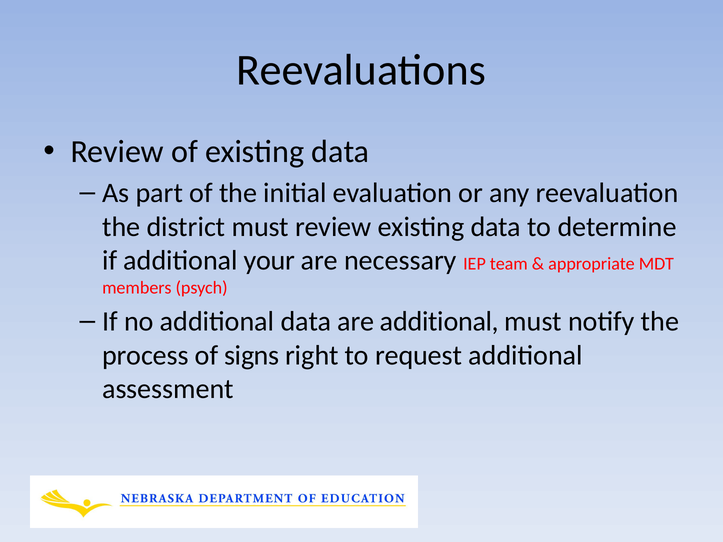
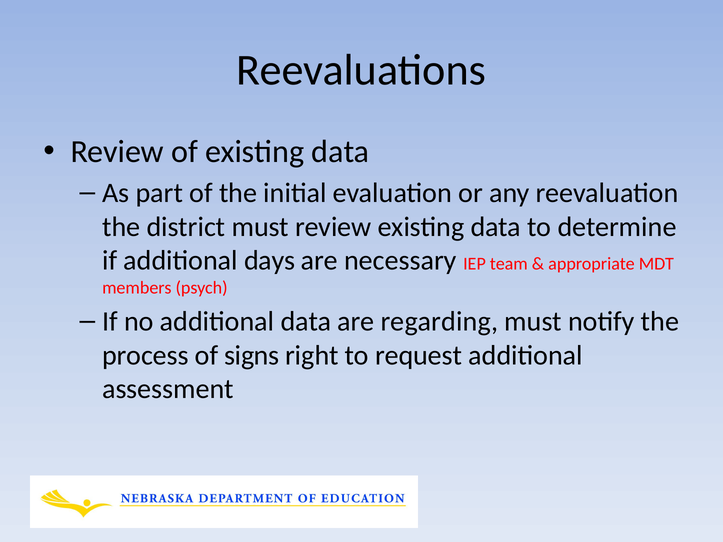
your: your -> days
are additional: additional -> regarding
